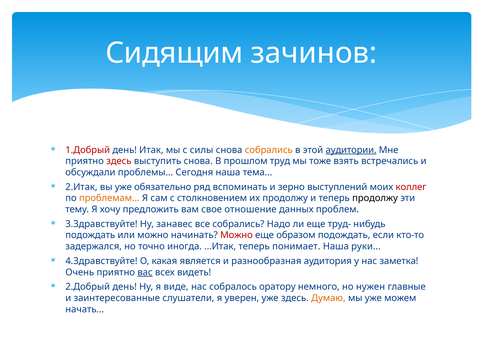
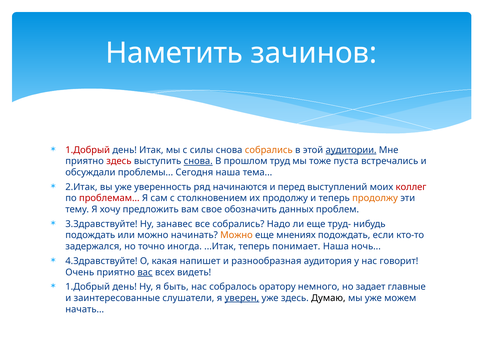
Сидящим: Сидящим -> Наметить
снова at (198, 161) underline: none -> present
взять: взять -> пуста
обязательно: обязательно -> уверенность
вспоминать: вспоминать -> начинаются
зерно: зерно -> перед
проблемам colour: orange -> red
продолжу at (375, 198) colour: black -> orange
отношение: отношение -> обозначить
Можно at (236, 235) colour: red -> orange
образом: образом -> мнениях
руки: руки -> ночь
является: является -> напишет
заметка: заметка -> говорит
2.Добрый at (88, 287): 2.Добрый -> 1.Добрый
виде: виде -> быть
нужен: нужен -> задает
уверен underline: none -> present
Думаю colour: orange -> black
